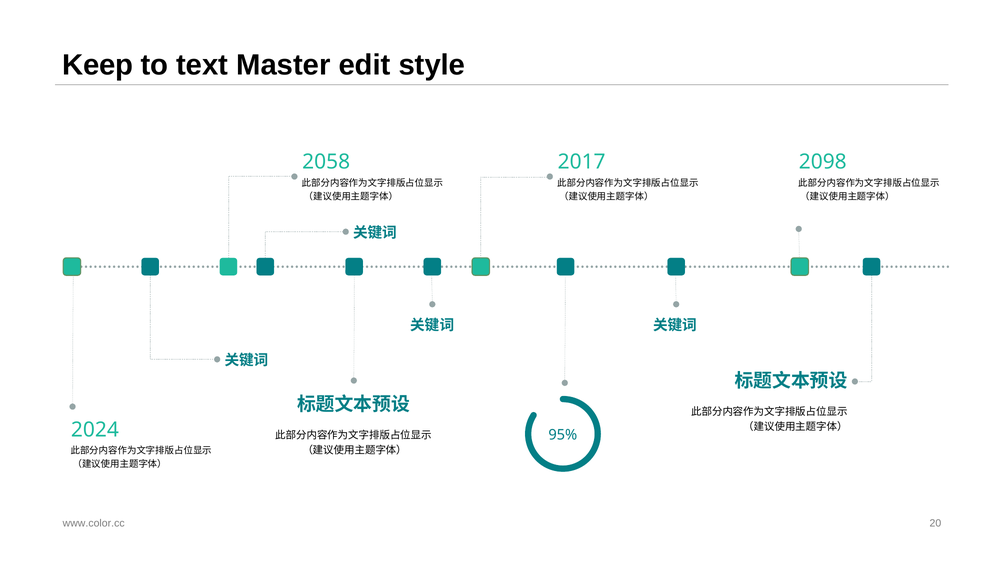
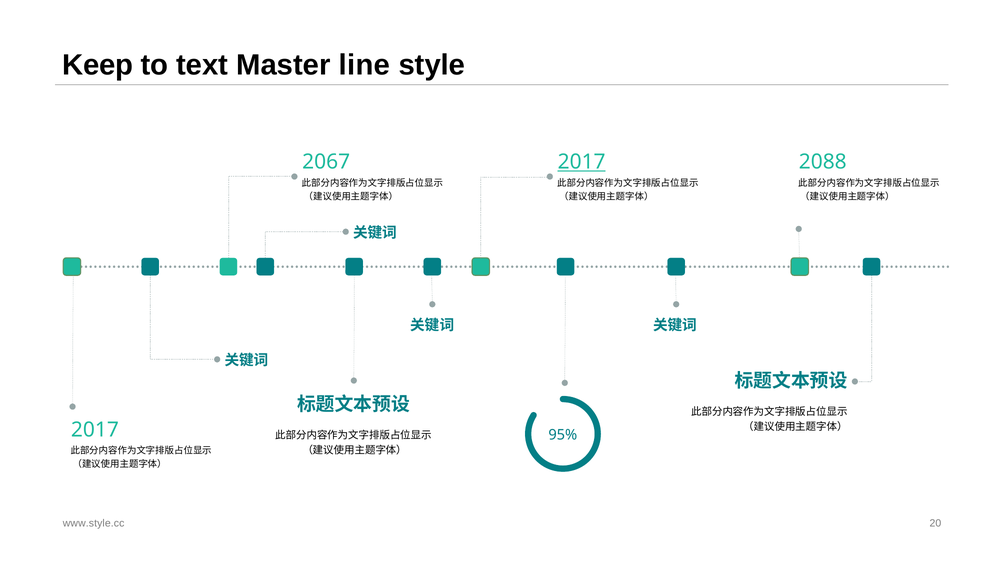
edit: edit -> line
2058: 2058 -> 2067
2017 at (582, 162) underline: none -> present
2098: 2098 -> 2088
2024 at (95, 430): 2024 -> 2017
www.color.cc: www.color.cc -> www.style.cc
